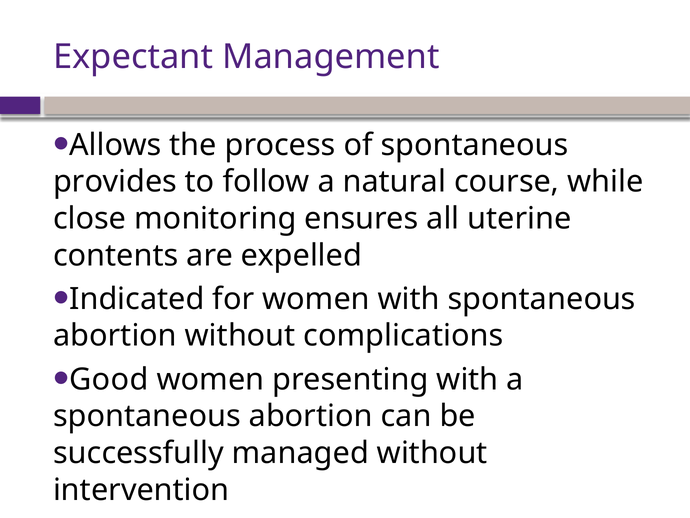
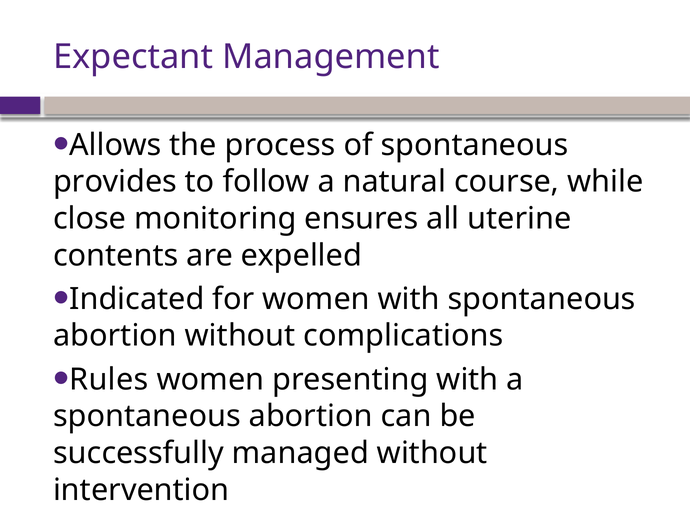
Good: Good -> Rules
